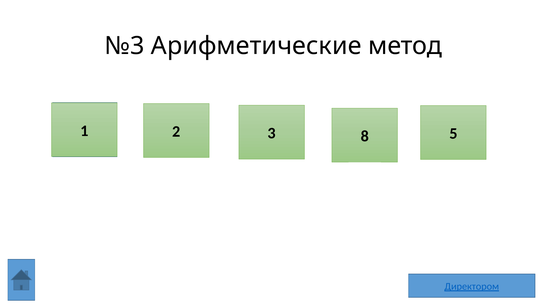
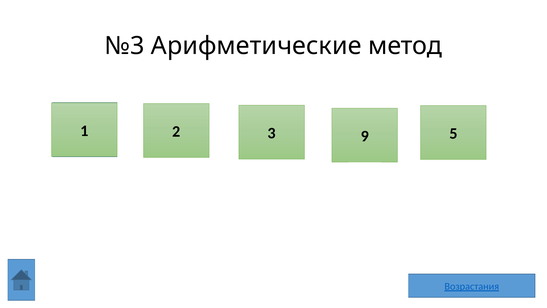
8: 8 -> 9
Директором: Директором -> Возрастания
